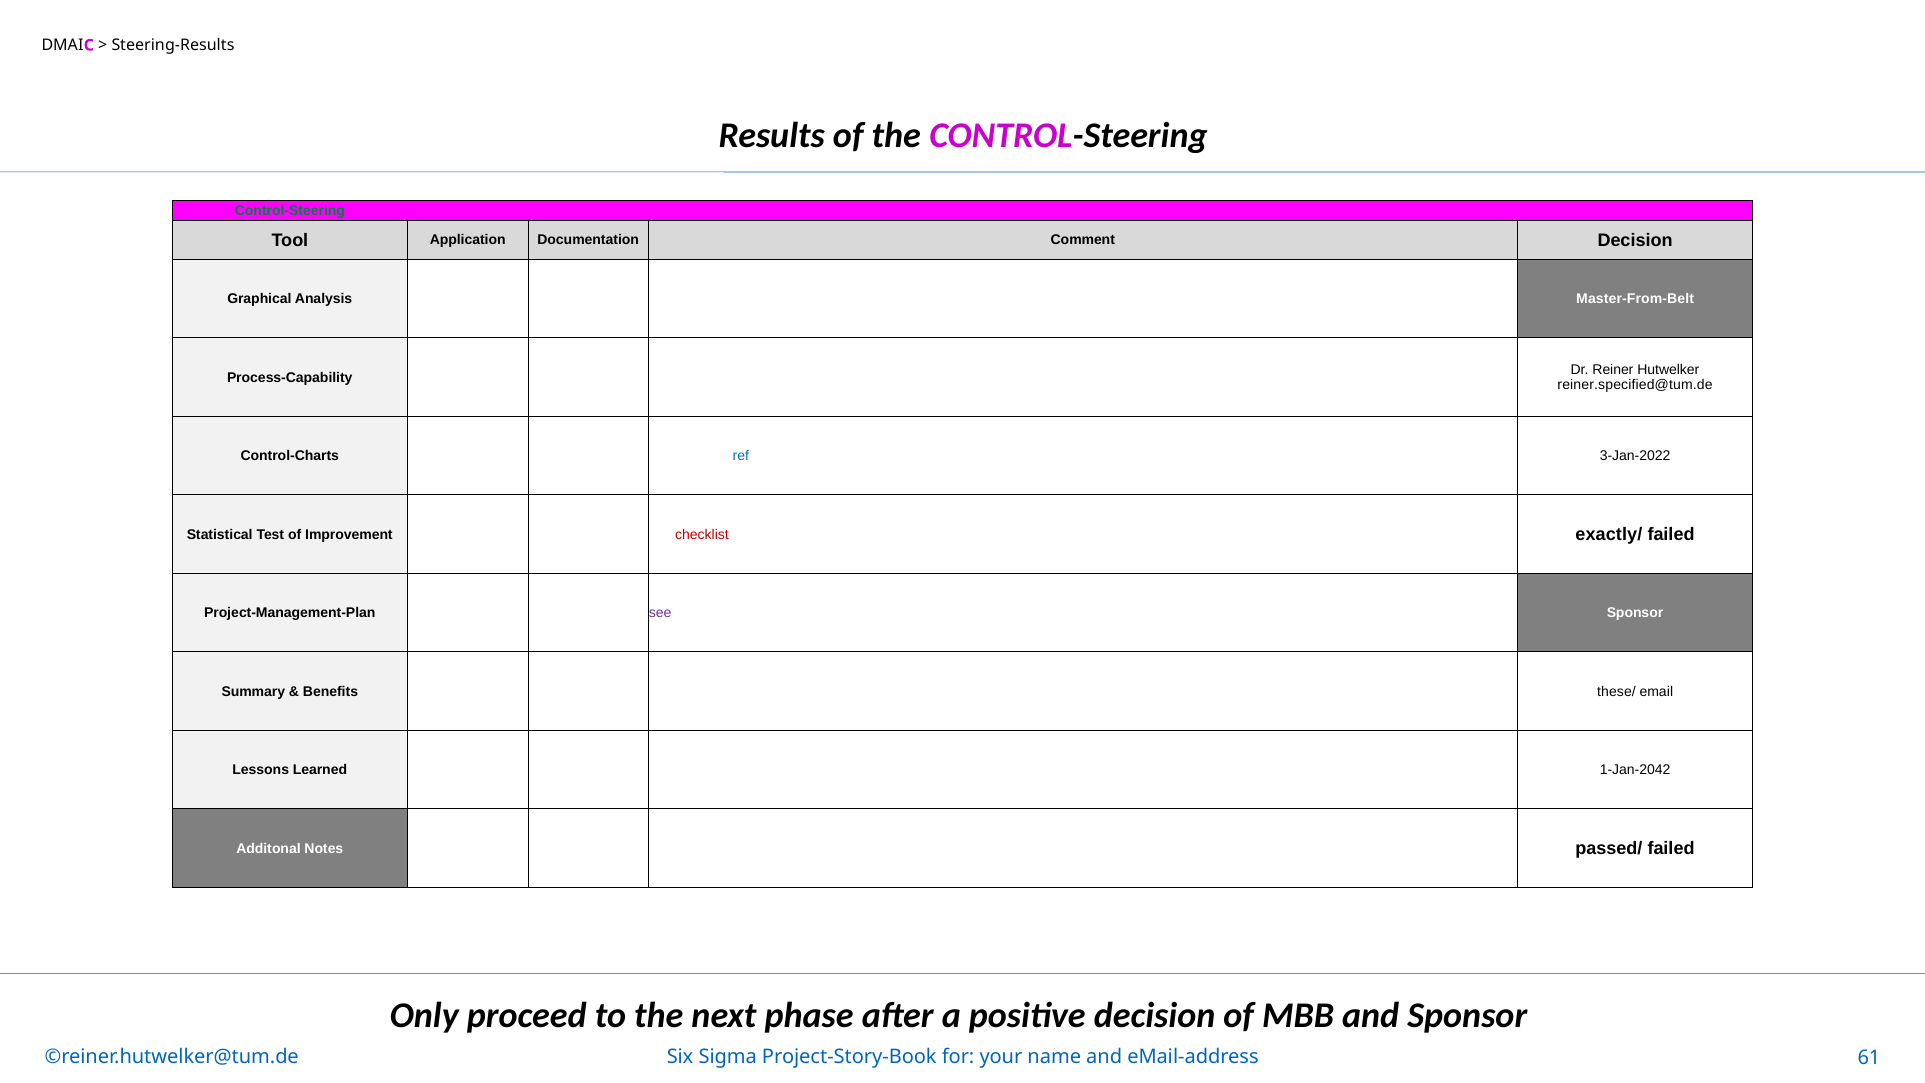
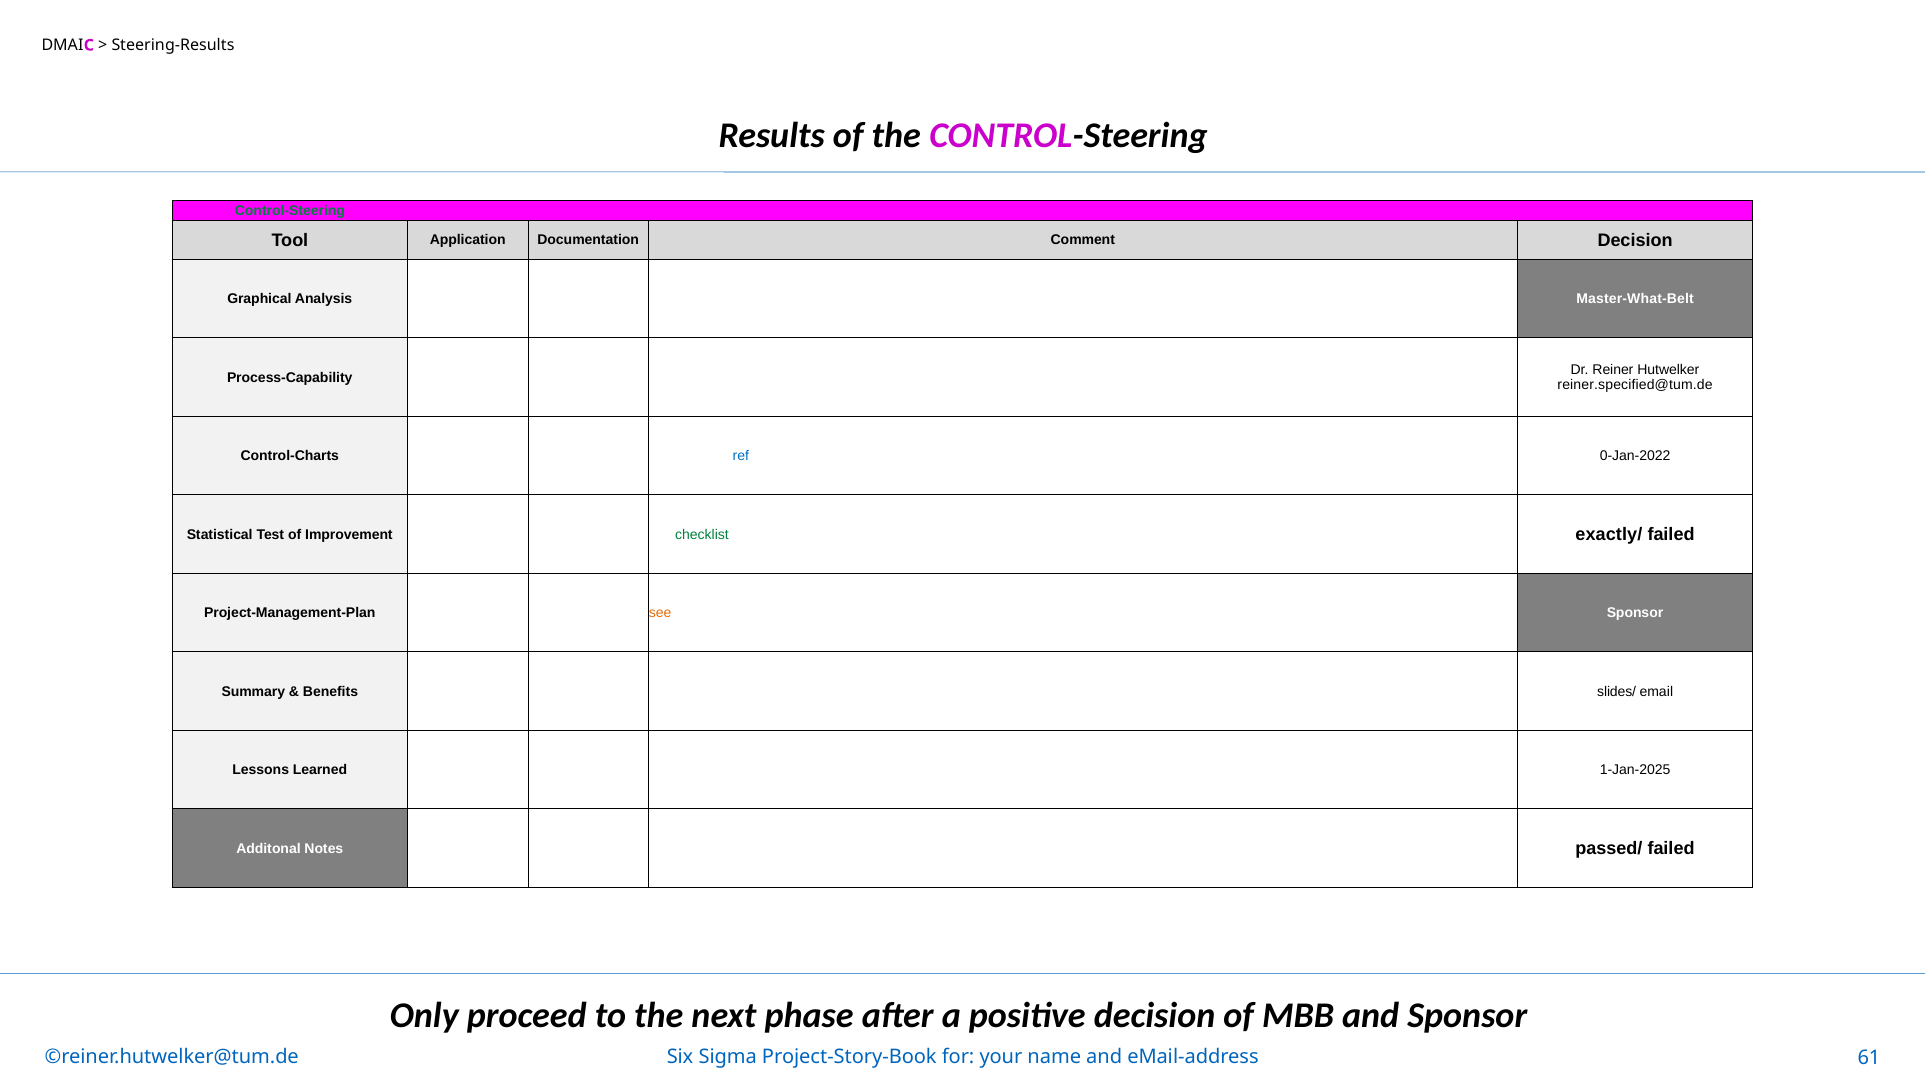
Master-From-Belt: Master-From-Belt -> Master-What-Belt
3-Jan-2022: 3-Jan-2022 -> 0-Jan-2022
checklist at (702, 534) colour: red -> green
see at (660, 613) colour: purple -> orange
these/: these/ -> slides/
1-Jan-2042: 1-Jan-2042 -> 1-Jan-2025
